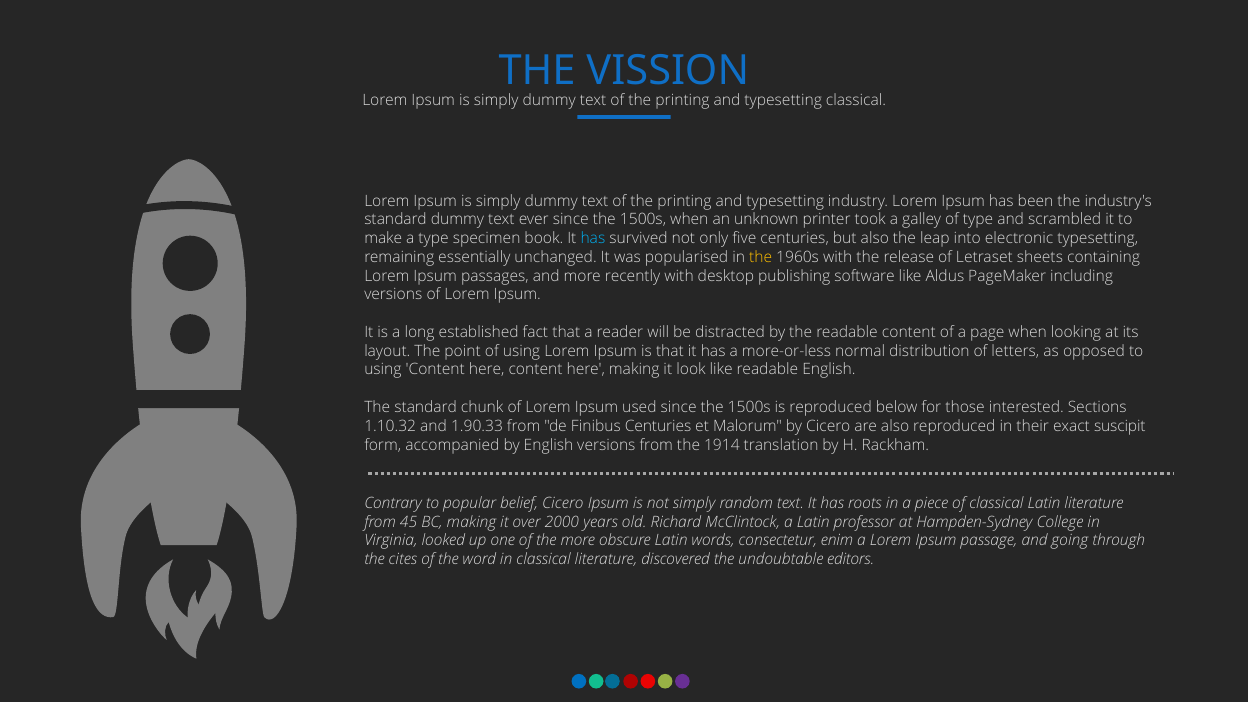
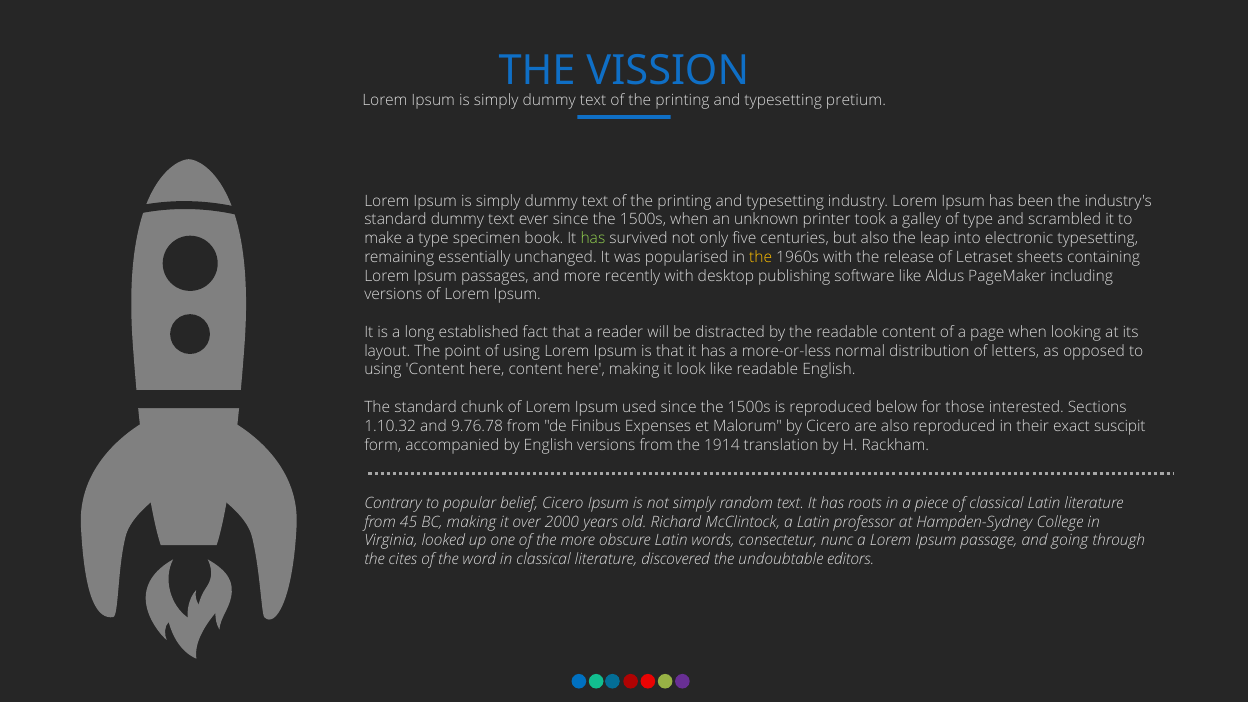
typesetting classical: classical -> pretium
has at (593, 238) colour: light blue -> light green
1.90.33: 1.90.33 -> 9.76.78
Finibus Centuries: Centuries -> Expenses
enim: enim -> nunc
